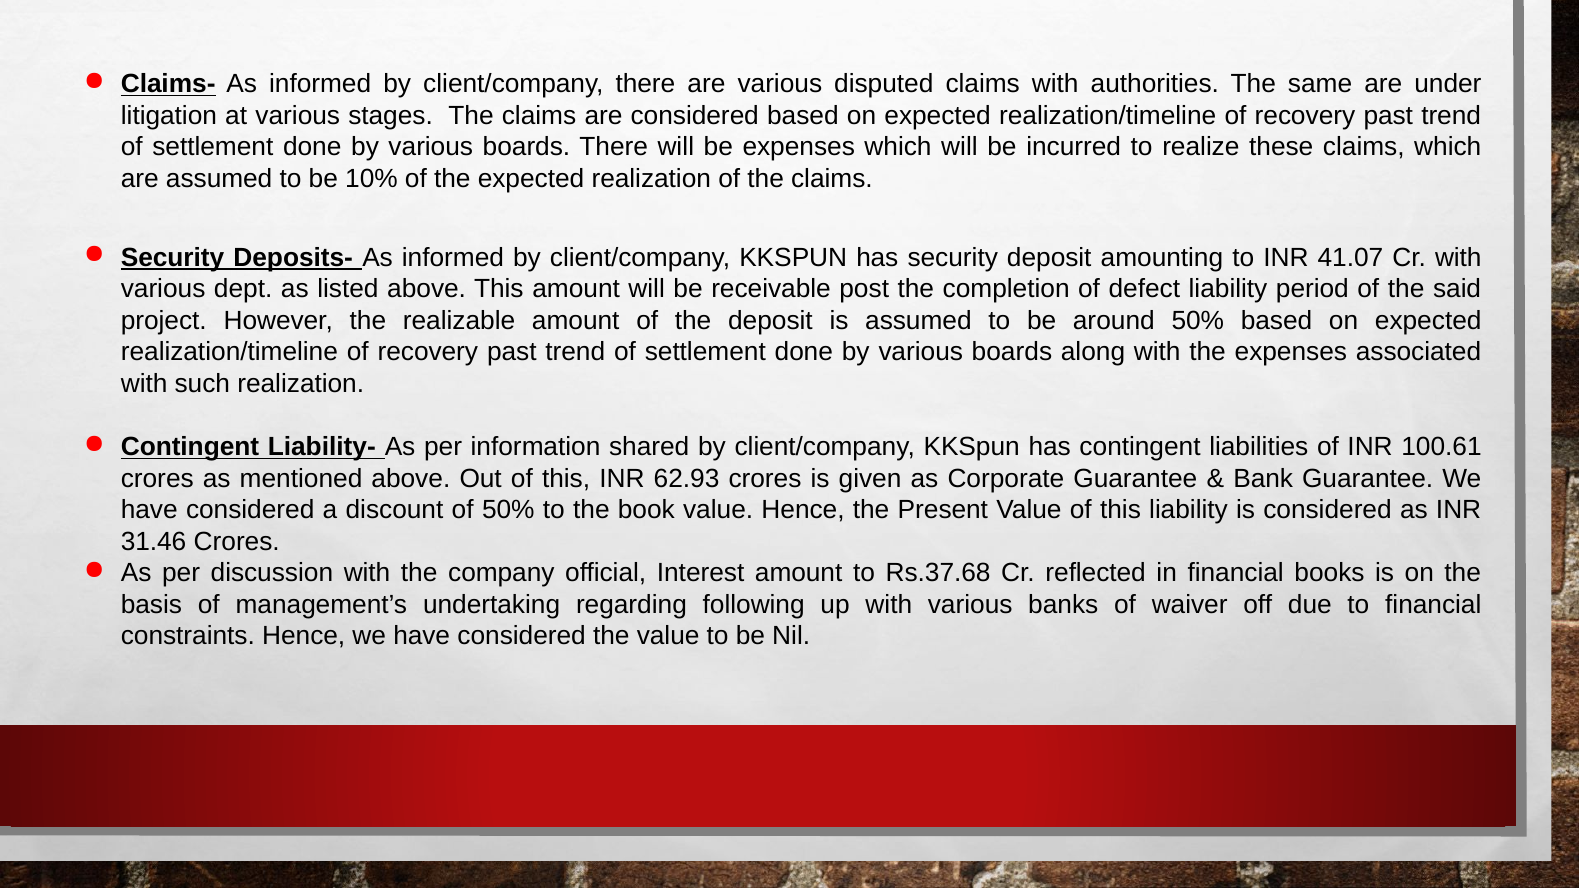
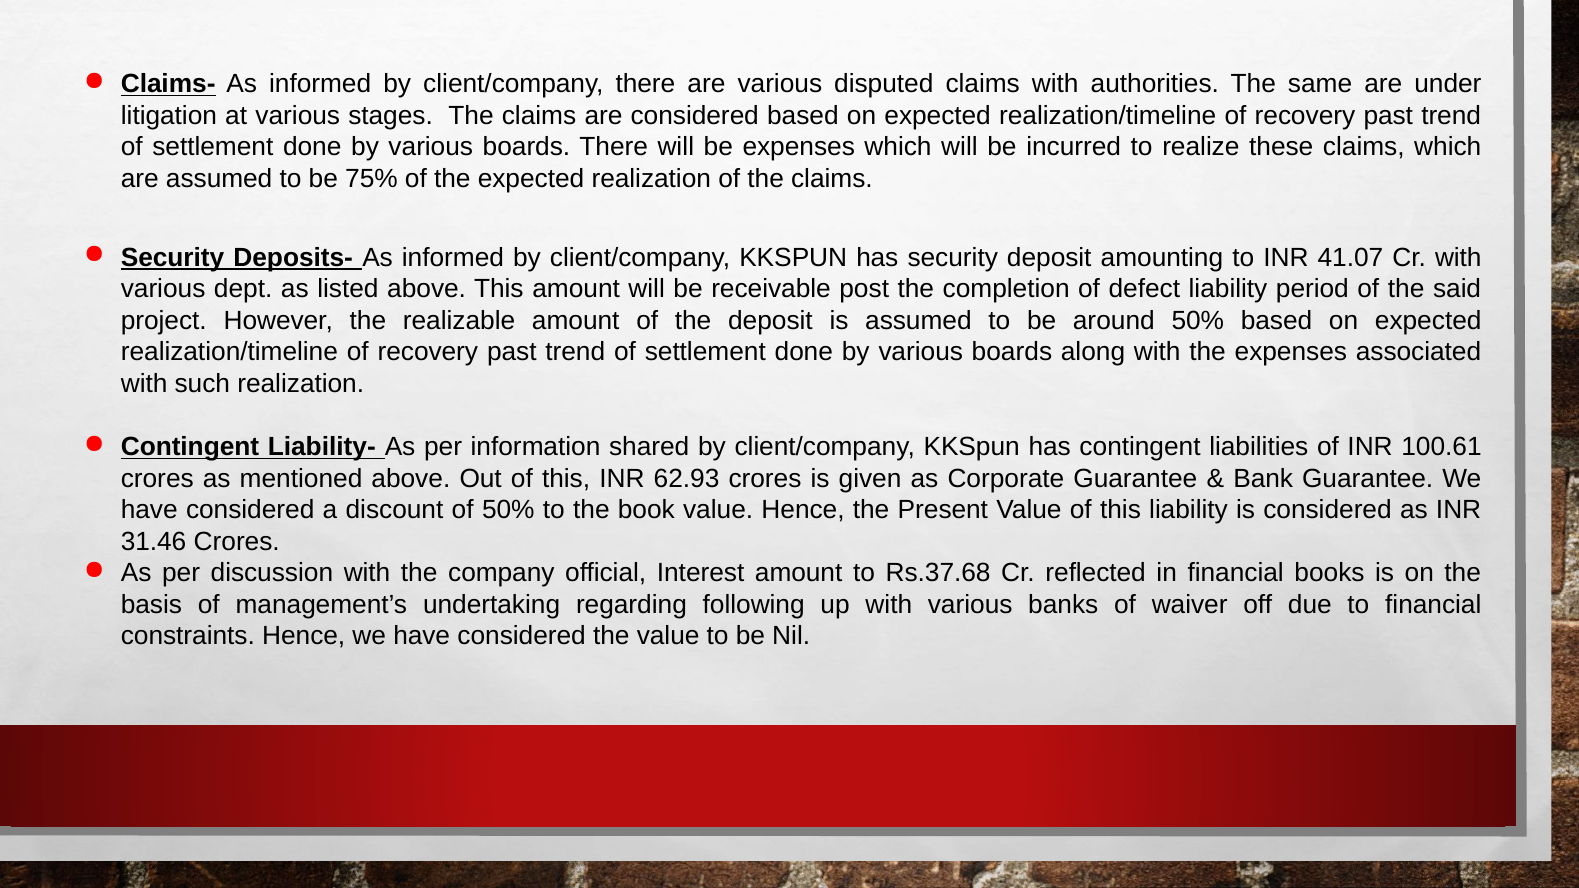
10%: 10% -> 75%
